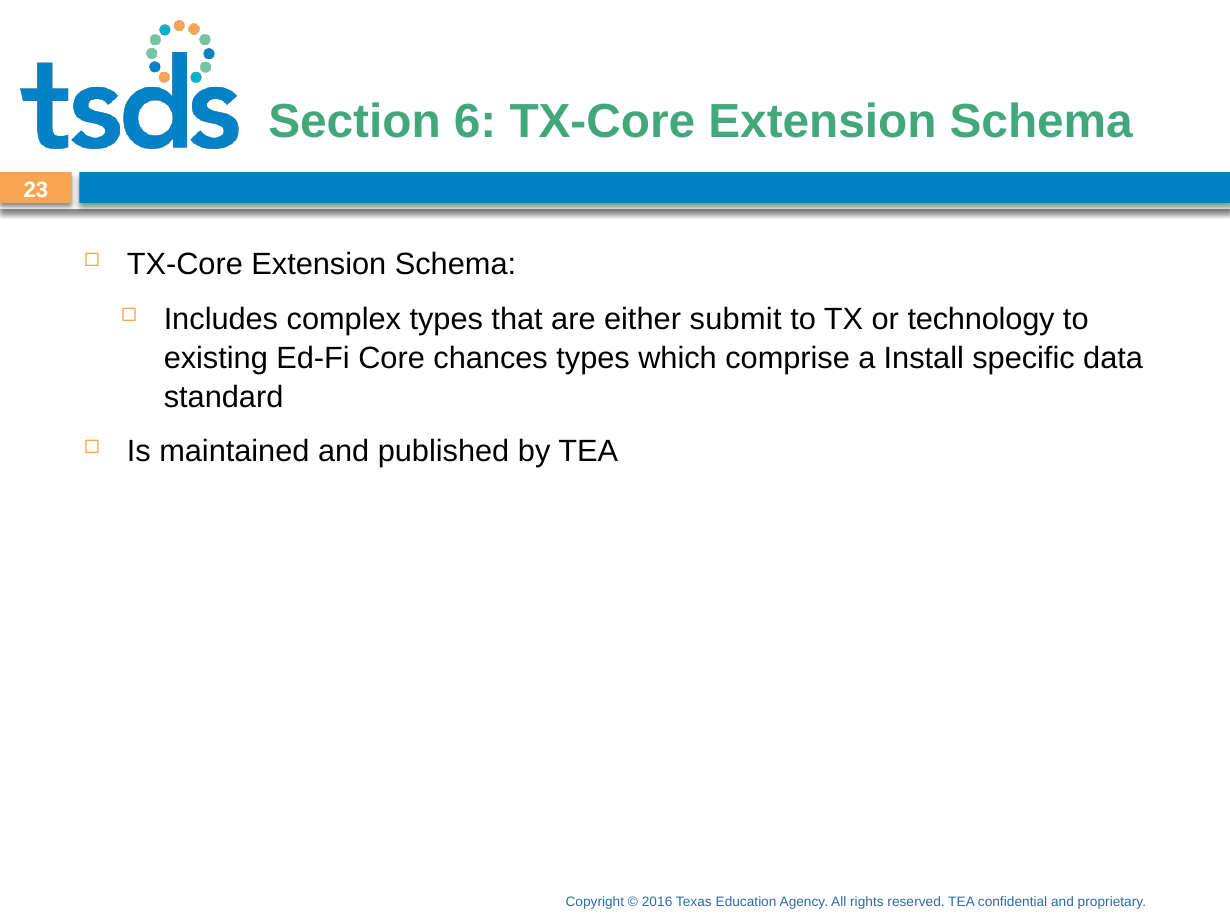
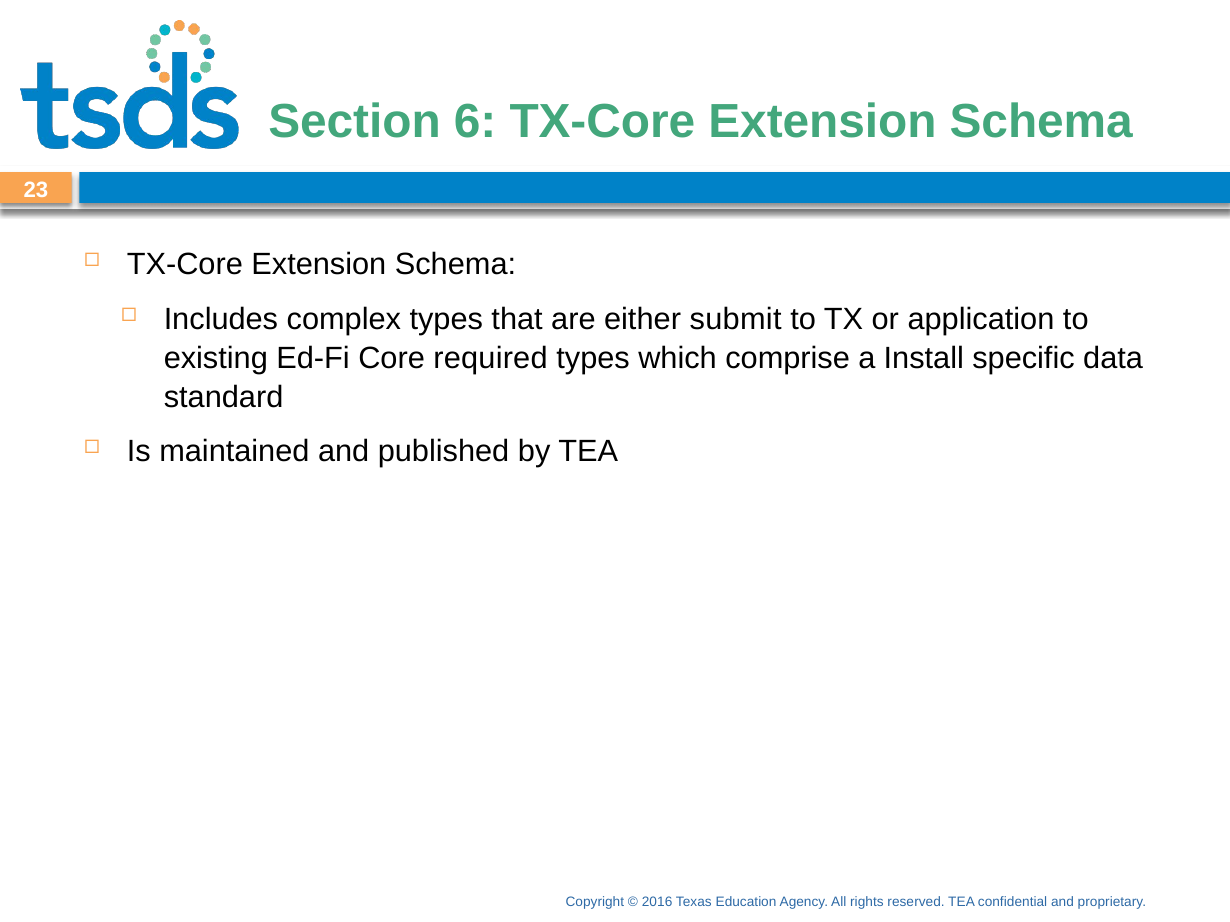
technology: technology -> application
chances: chances -> required
